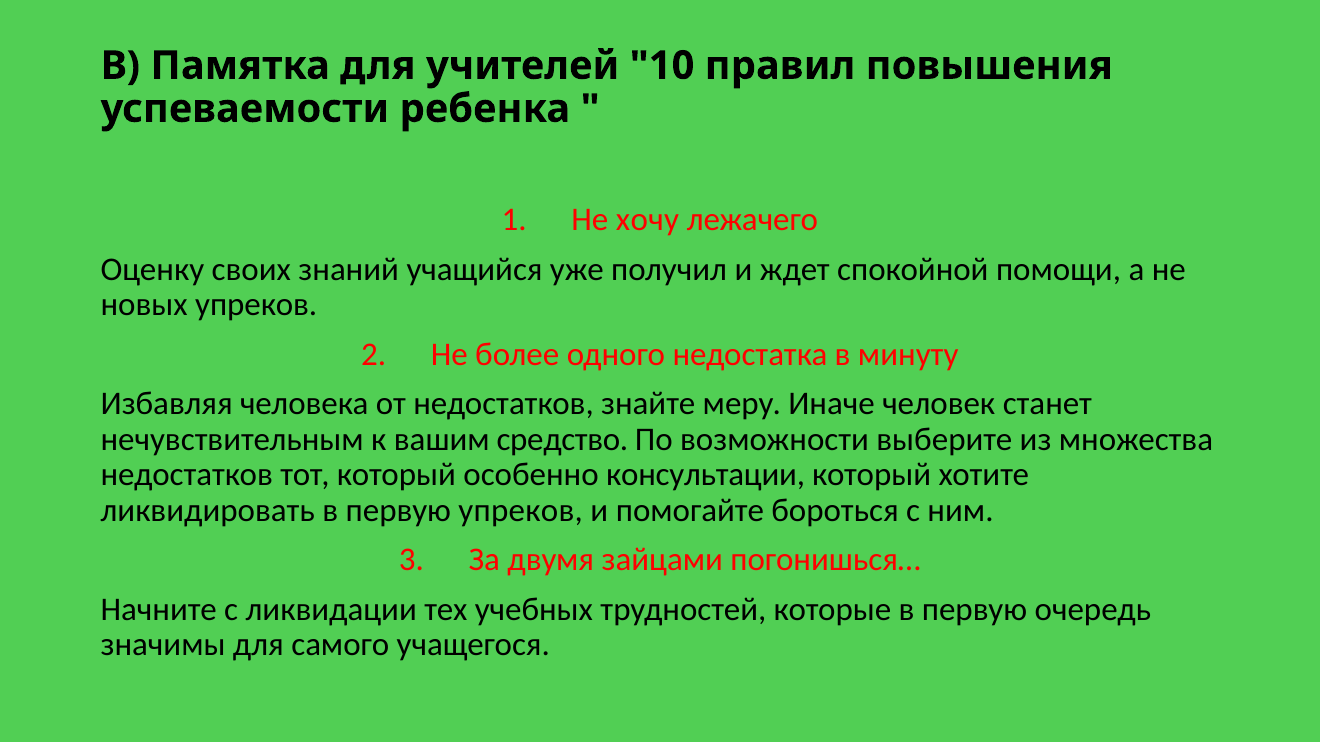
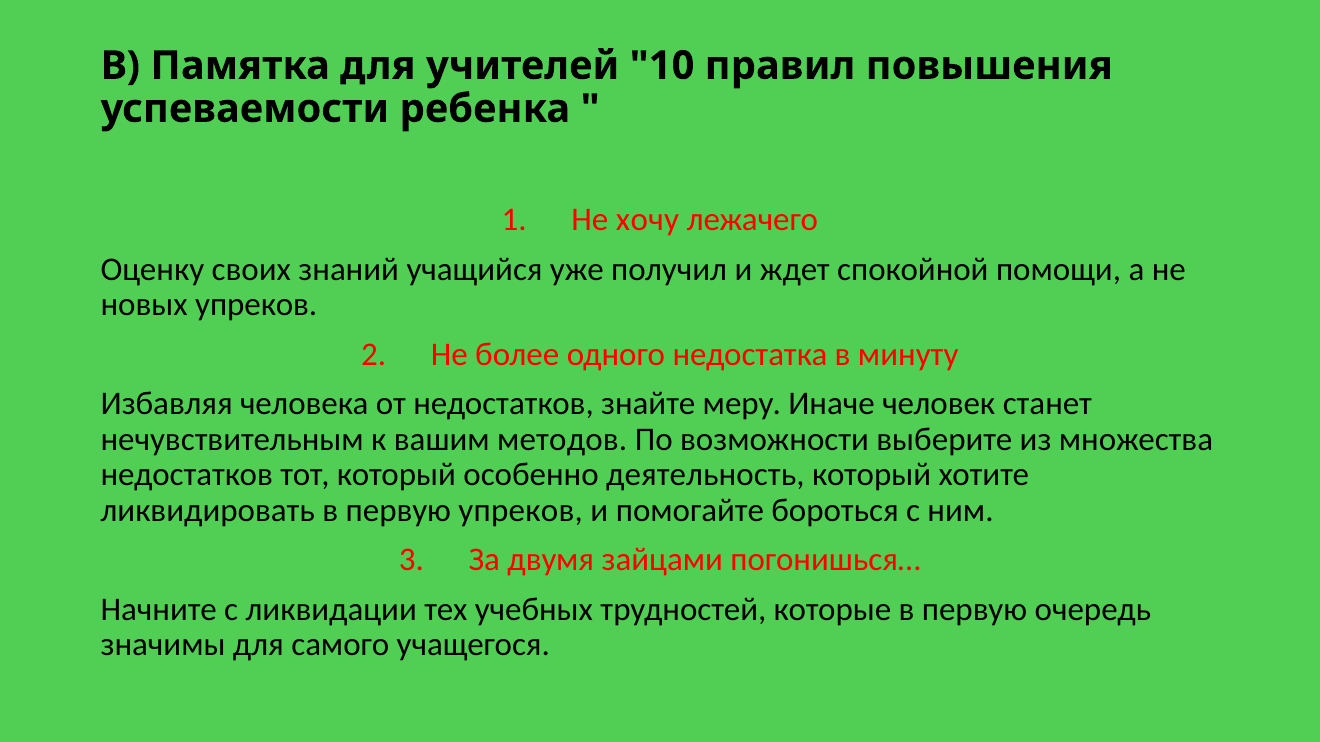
средство: средство -> методов
консультации: консультации -> деятельность
